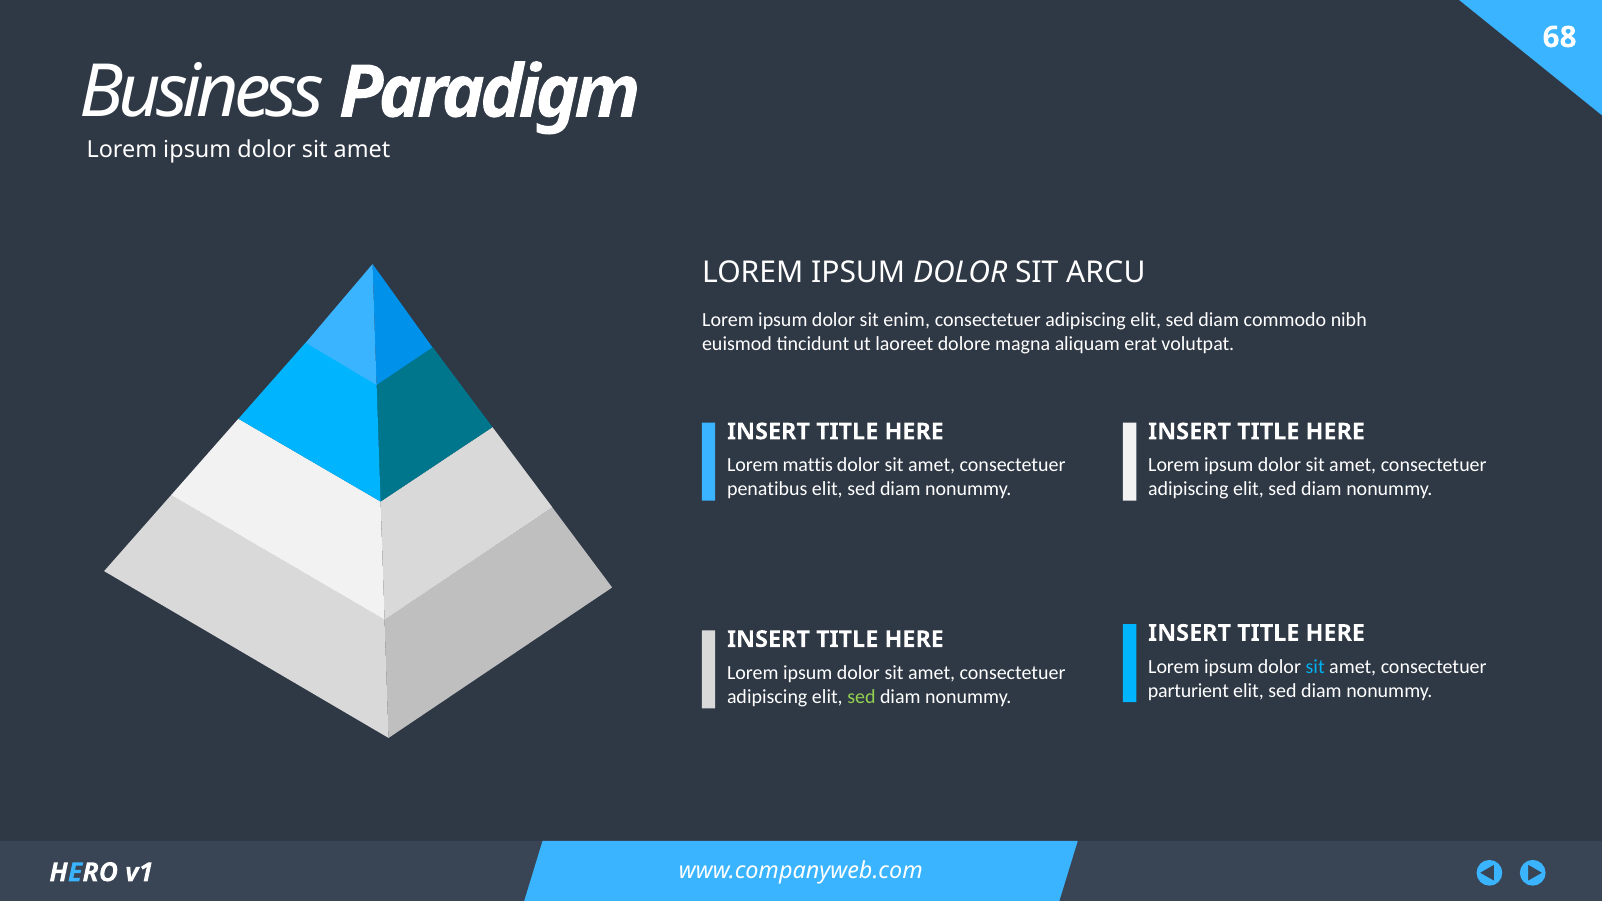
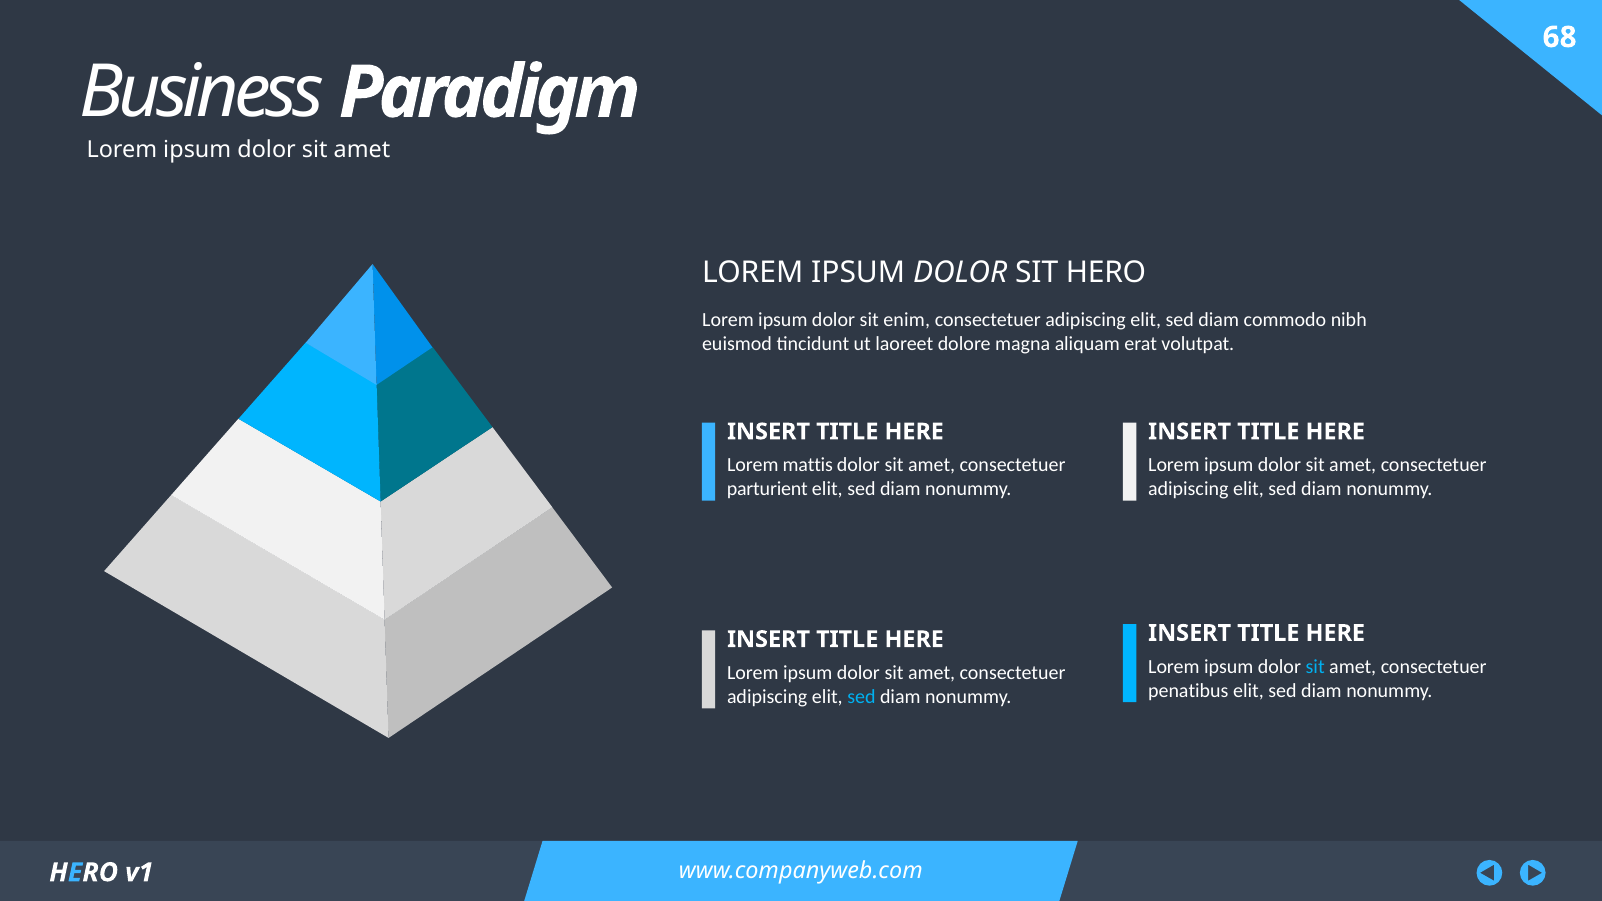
SIT ARCU: ARCU -> HERO
penatibus: penatibus -> parturient
parturient: parturient -> penatibus
sed at (861, 697) colour: light green -> light blue
